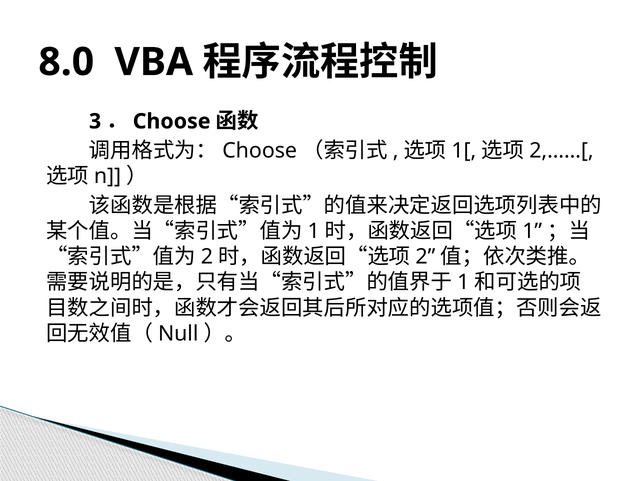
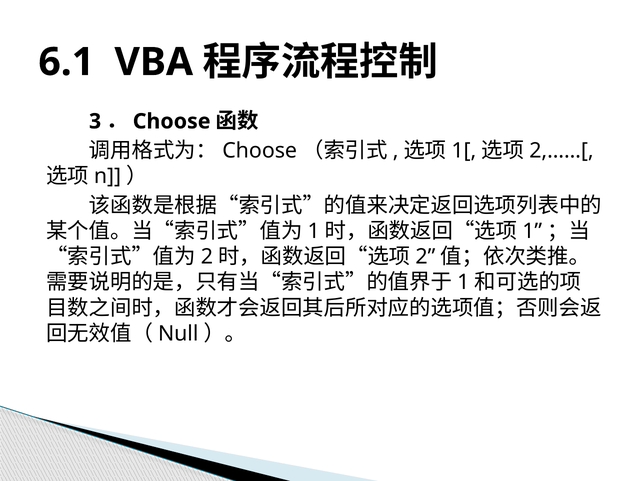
8.0: 8.0 -> 6.1
